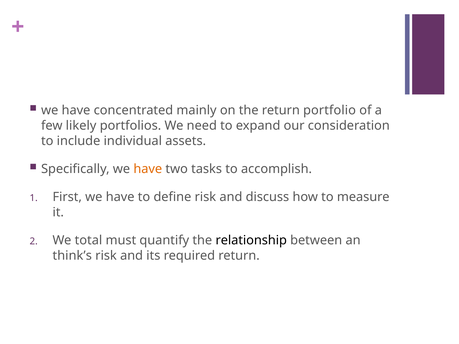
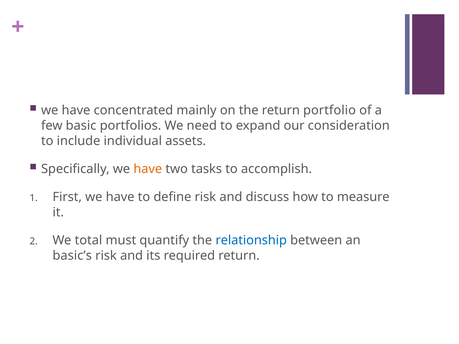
likely: likely -> basic
relationship colour: black -> blue
think’s: think’s -> basic’s
